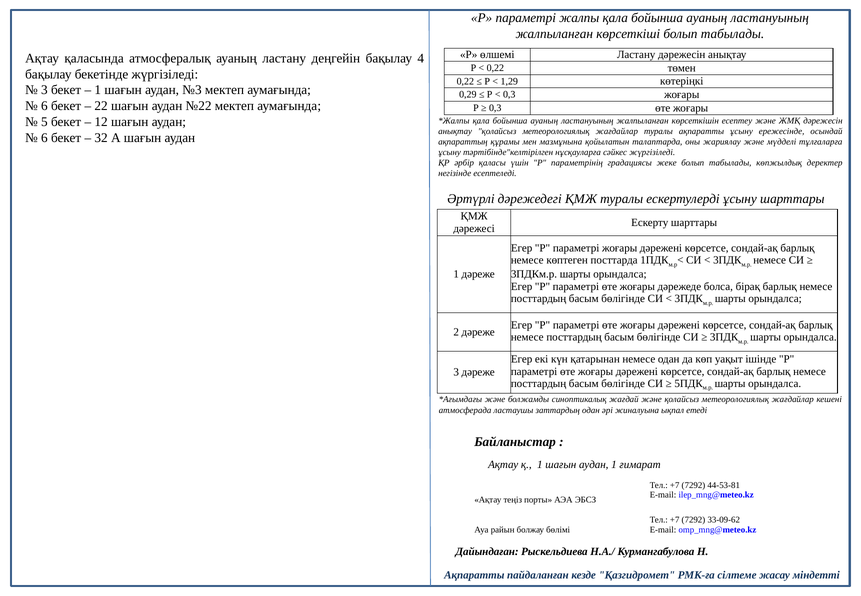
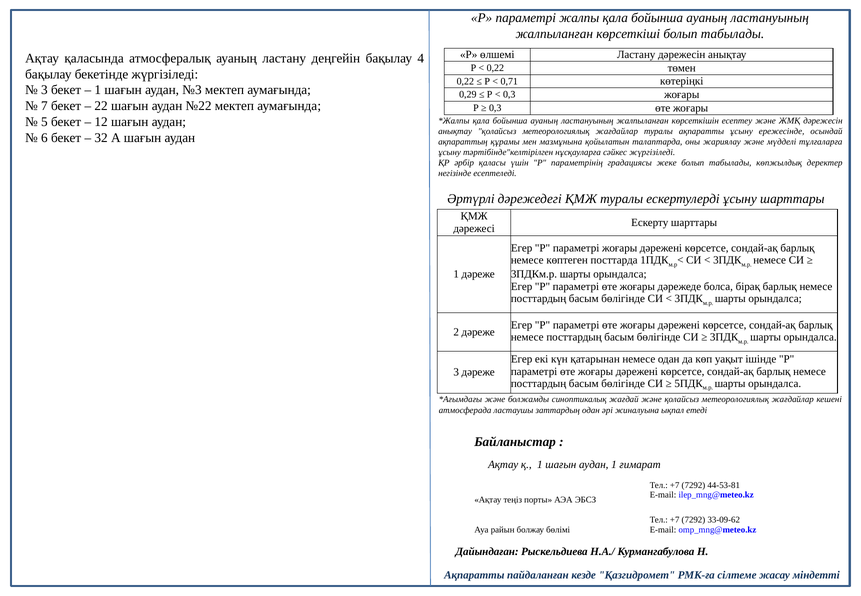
1,29: 1,29 -> 0,71
6 at (44, 106): 6 -> 7
